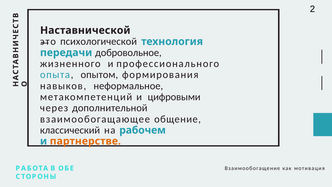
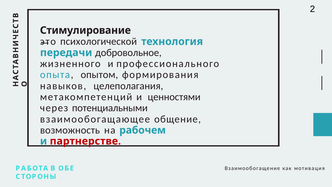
Наставнической: Наставнической -> Стимулирование
неформальное: неформальное -> целеполагания
цифровыми: цифровыми -> ценностями
дополнительной: дополнительной -> потенциальными
классический: классический -> возможность
партнерстве colour: orange -> red
